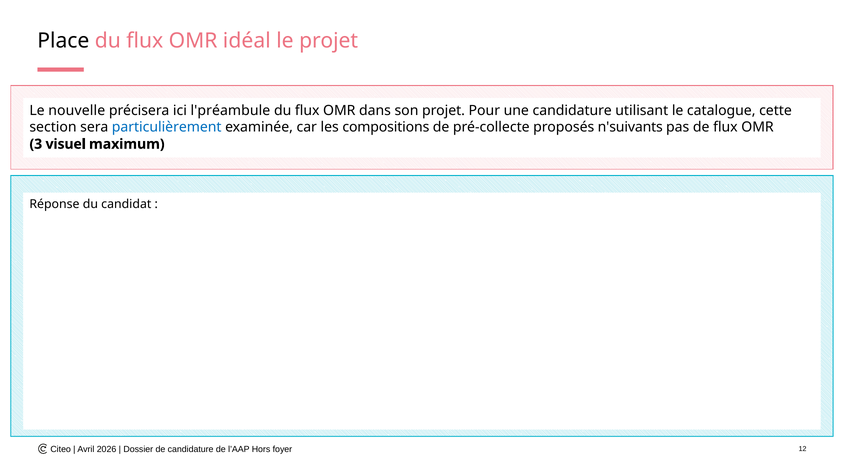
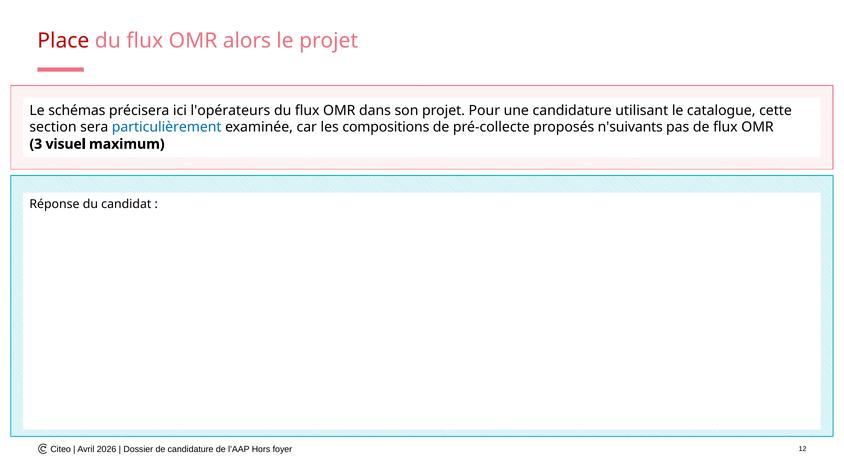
Place colour: black -> red
idéal: idéal -> alors
nouvelle: nouvelle -> schémas
l'préambule: l'préambule -> l'opérateurs
